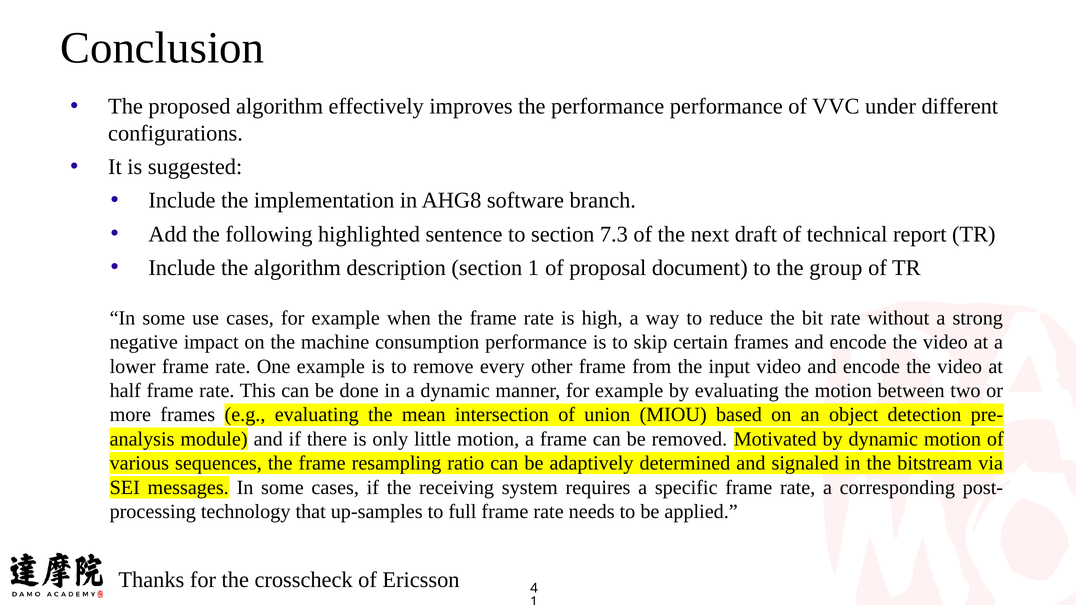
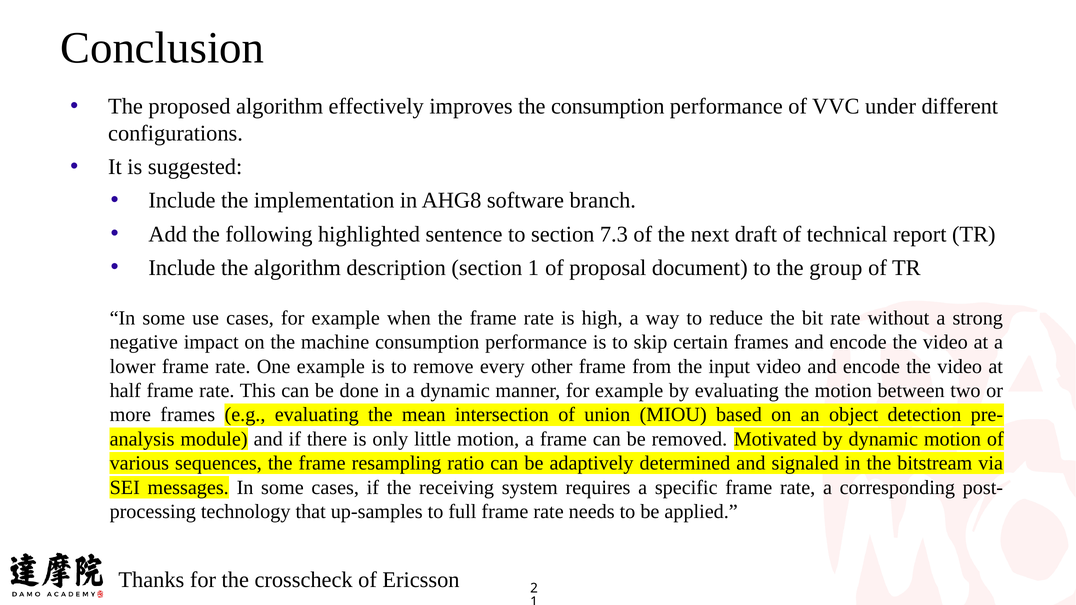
the performance: performance -> consumption
4: 4 -> 2
